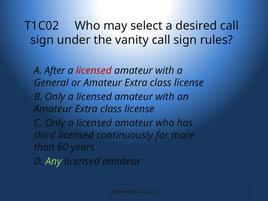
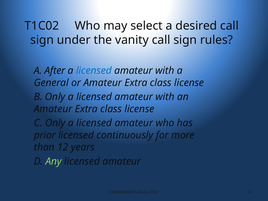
licensed at (94, 71) colour: red -> blue
third: third -> prior
60: 60 -> 12
